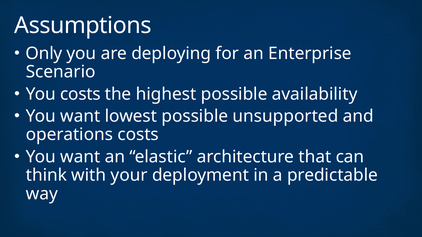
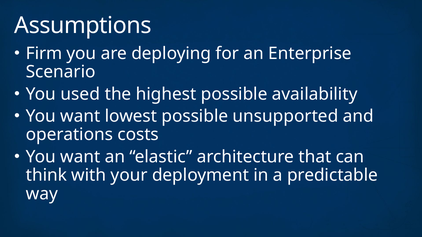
Only: Only -> Firm
You costs: costs -> used
